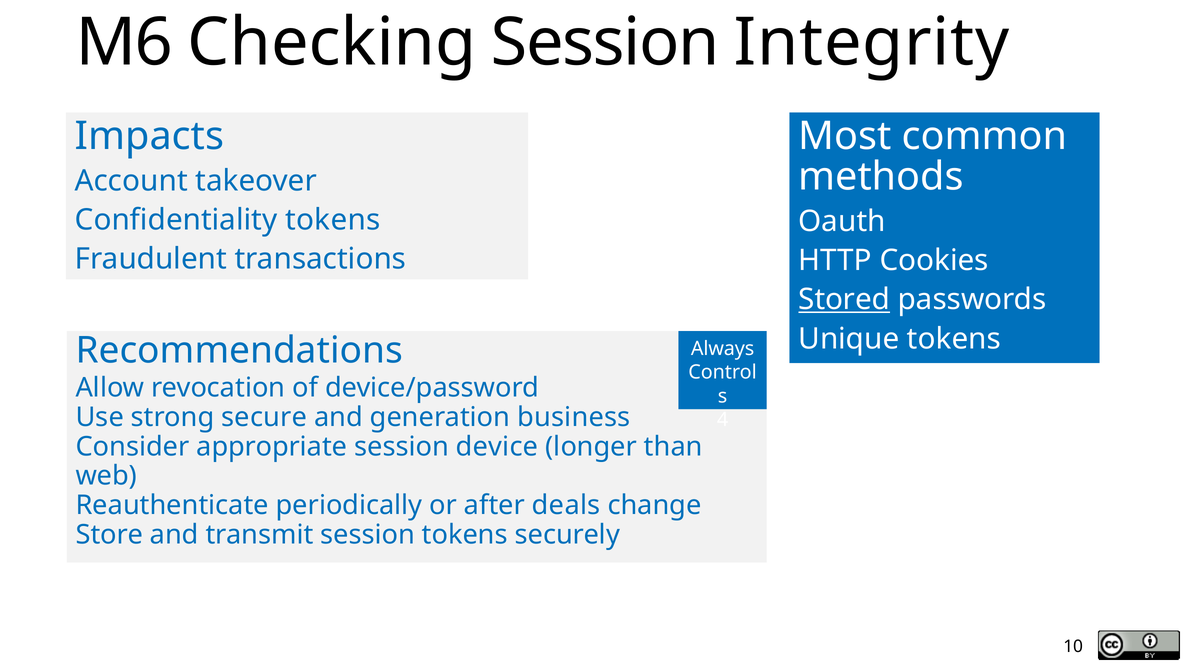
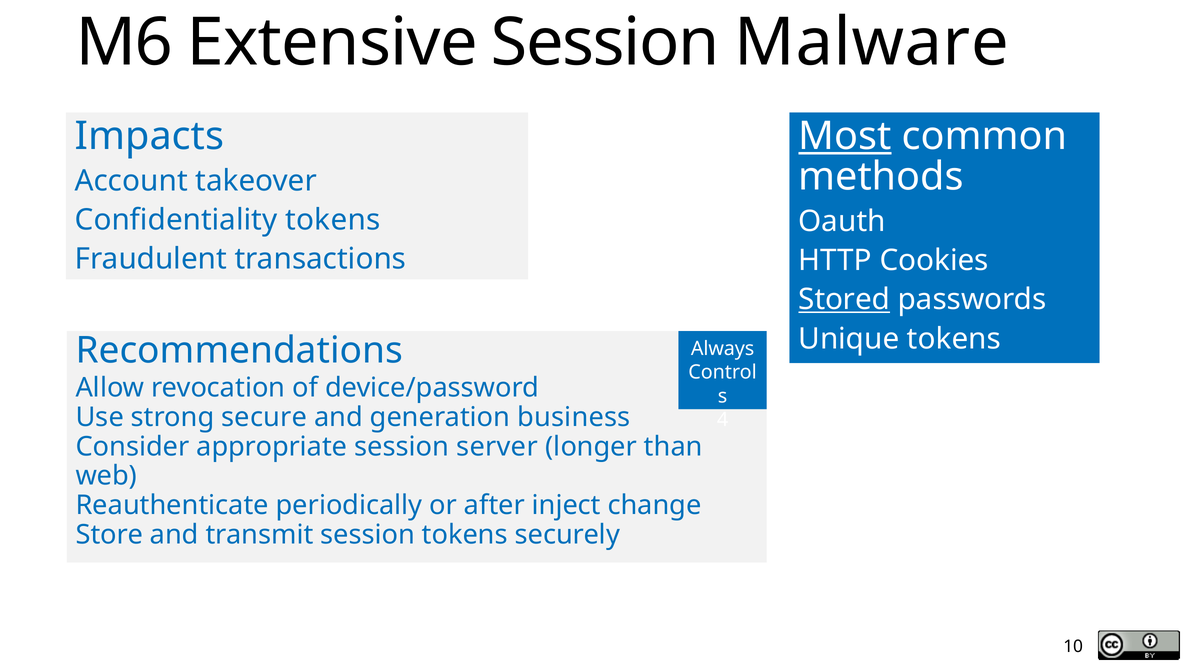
Checking: Checking -> Extensive
Integrity: Integrity -> Malware
Most underline: none -> present
device: device -> server
deals: deals -> inject
